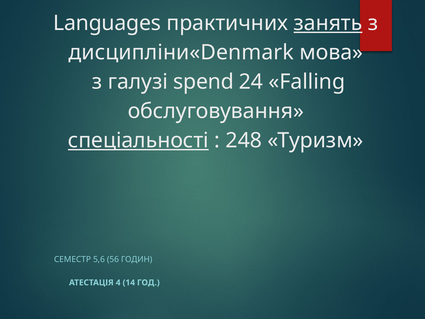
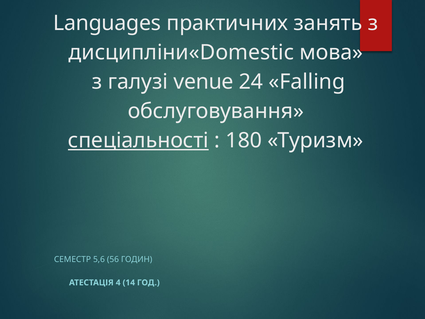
занять underline: present -> none
дисципліни«Denmark: дисципліни«Denmark -> дисципліни«Domestic
spend: spend -> venue
248: 248 -> 180
